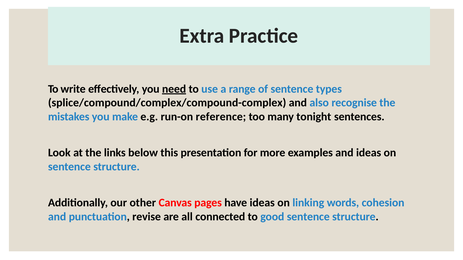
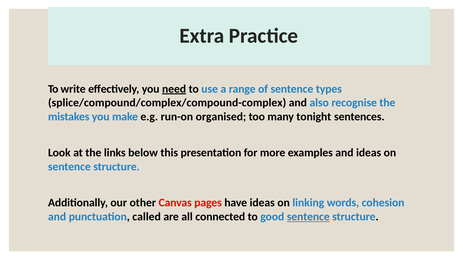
reference: reference -> organised
revise: revise -> called
sentence at (308, 217) underline: none -> present
